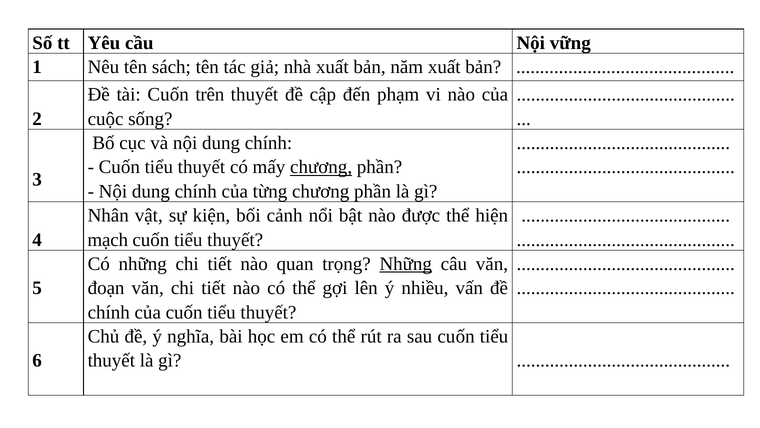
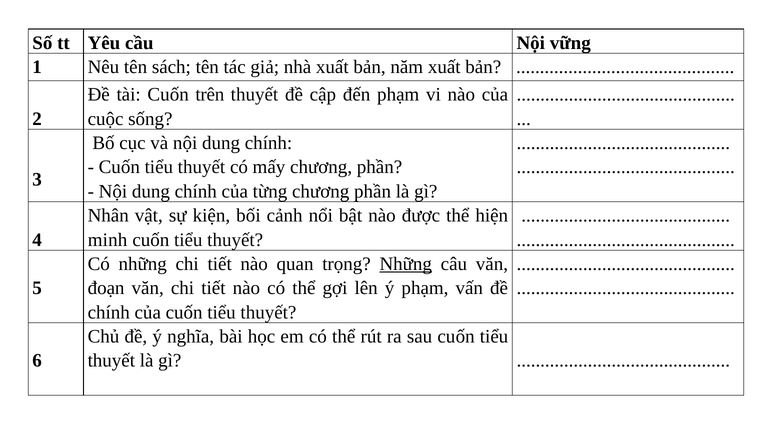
chương at (321, 167) underline: present -> none
mạch: mạch -> minh
ý nhiều: nhiều -> phạm
